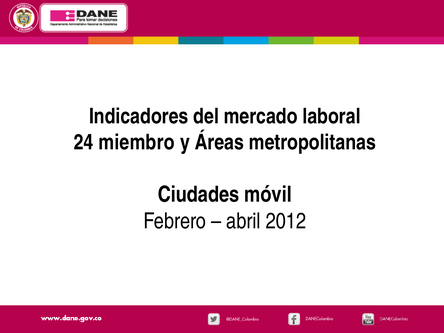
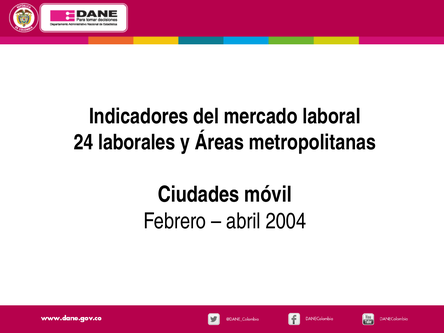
miembro: miembro -> laborales
2012: 2012 -> 2004
